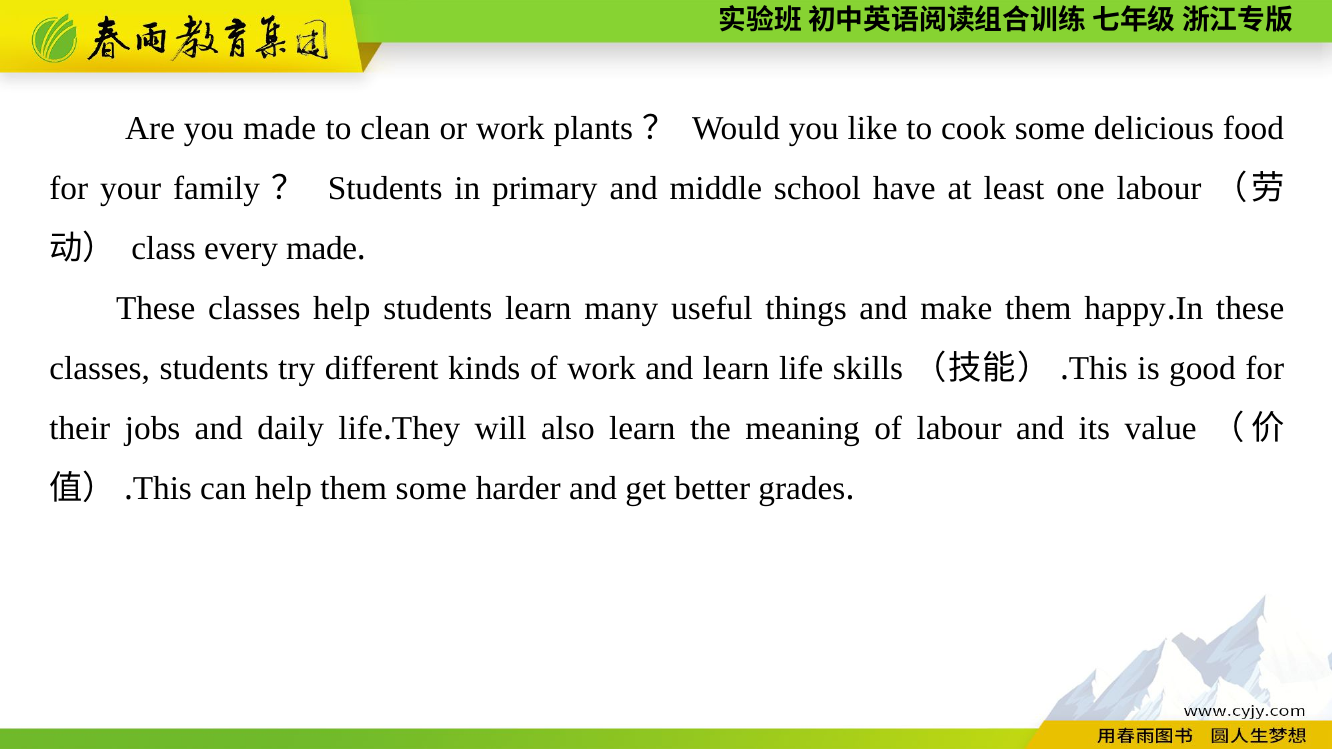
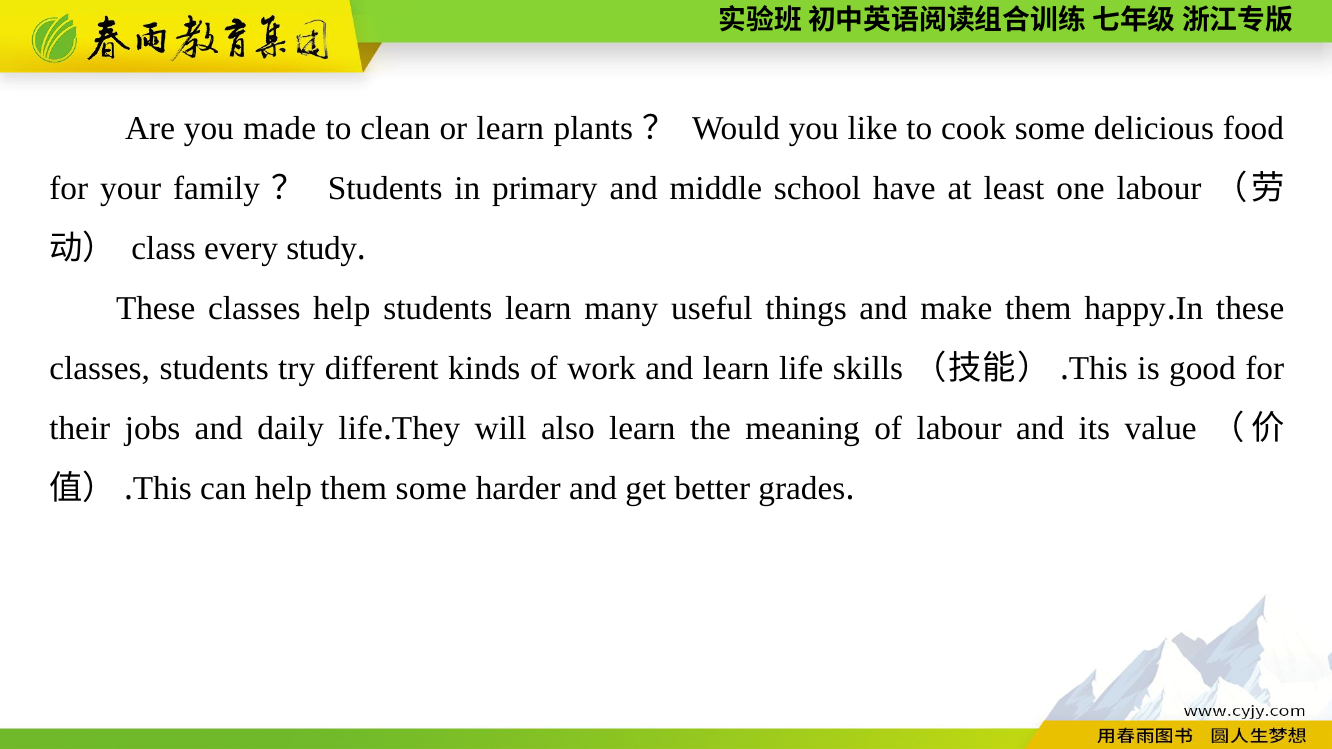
or work: work -> learn
every made: made -> study
